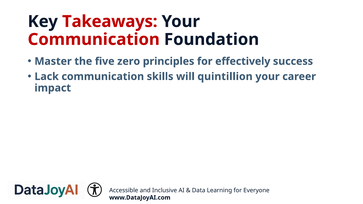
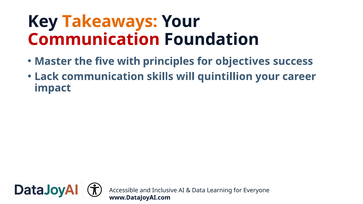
Takeaways colour: red -> orange
zero: zero -> with
effectively: effectively -> objectives
